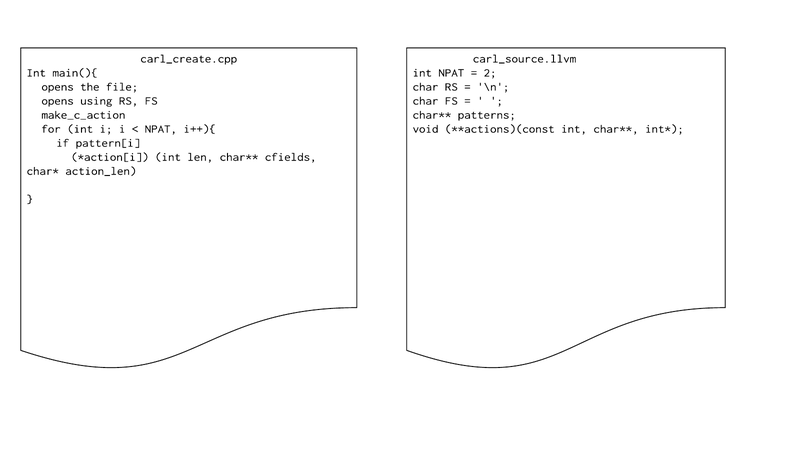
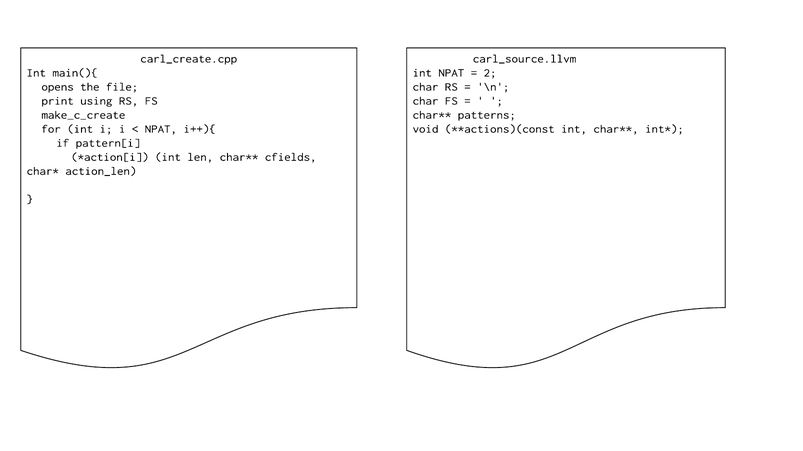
opens at (58, 101): opens -> print
make_c_action: make_c_action -> make_c_create
